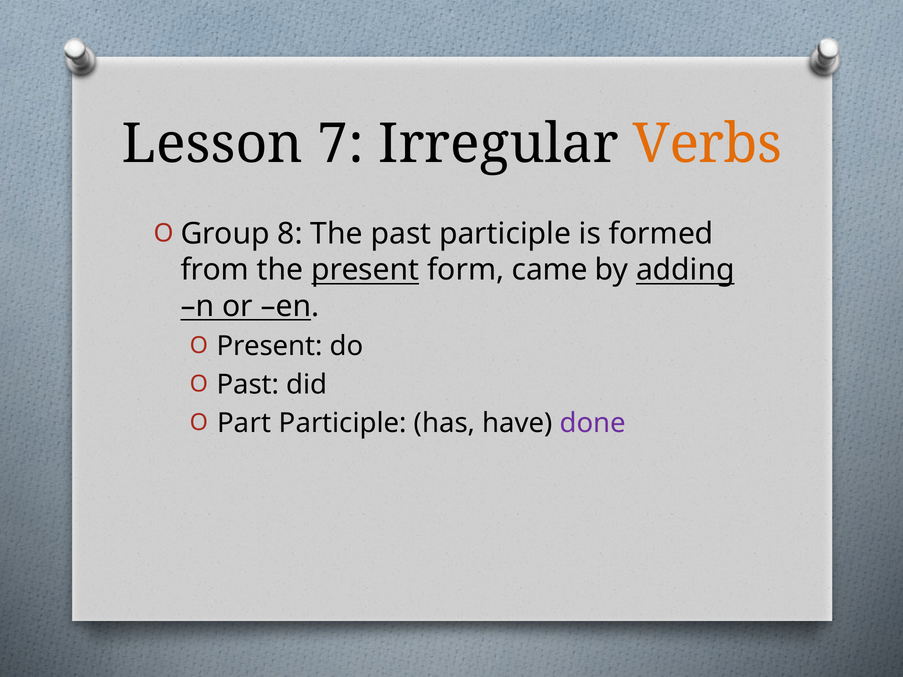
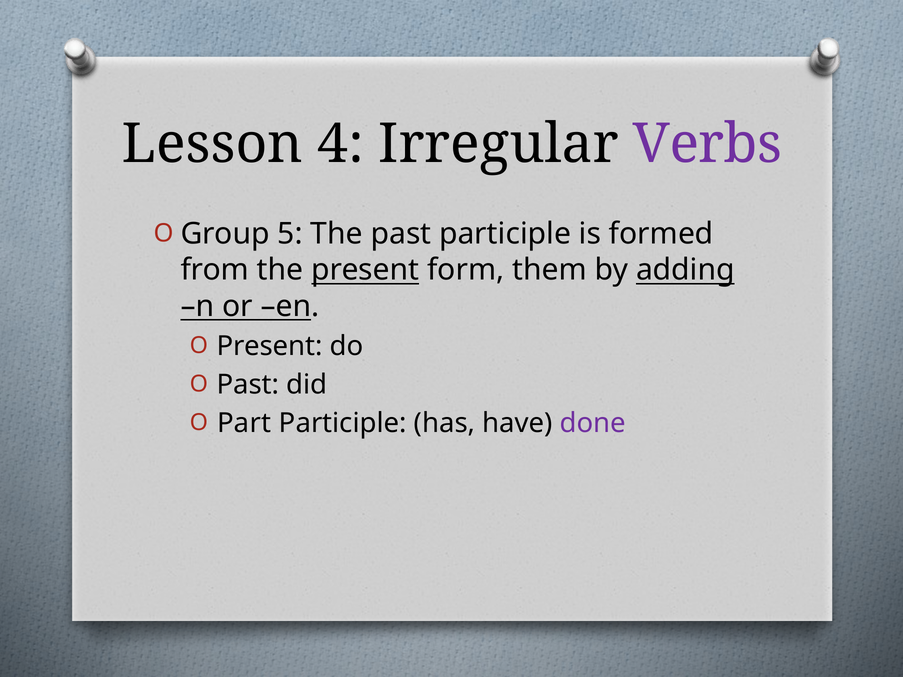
7: 7 -> 4
Verbs colour: orange -> purple
8: 8 -> 5
came: came -> them
